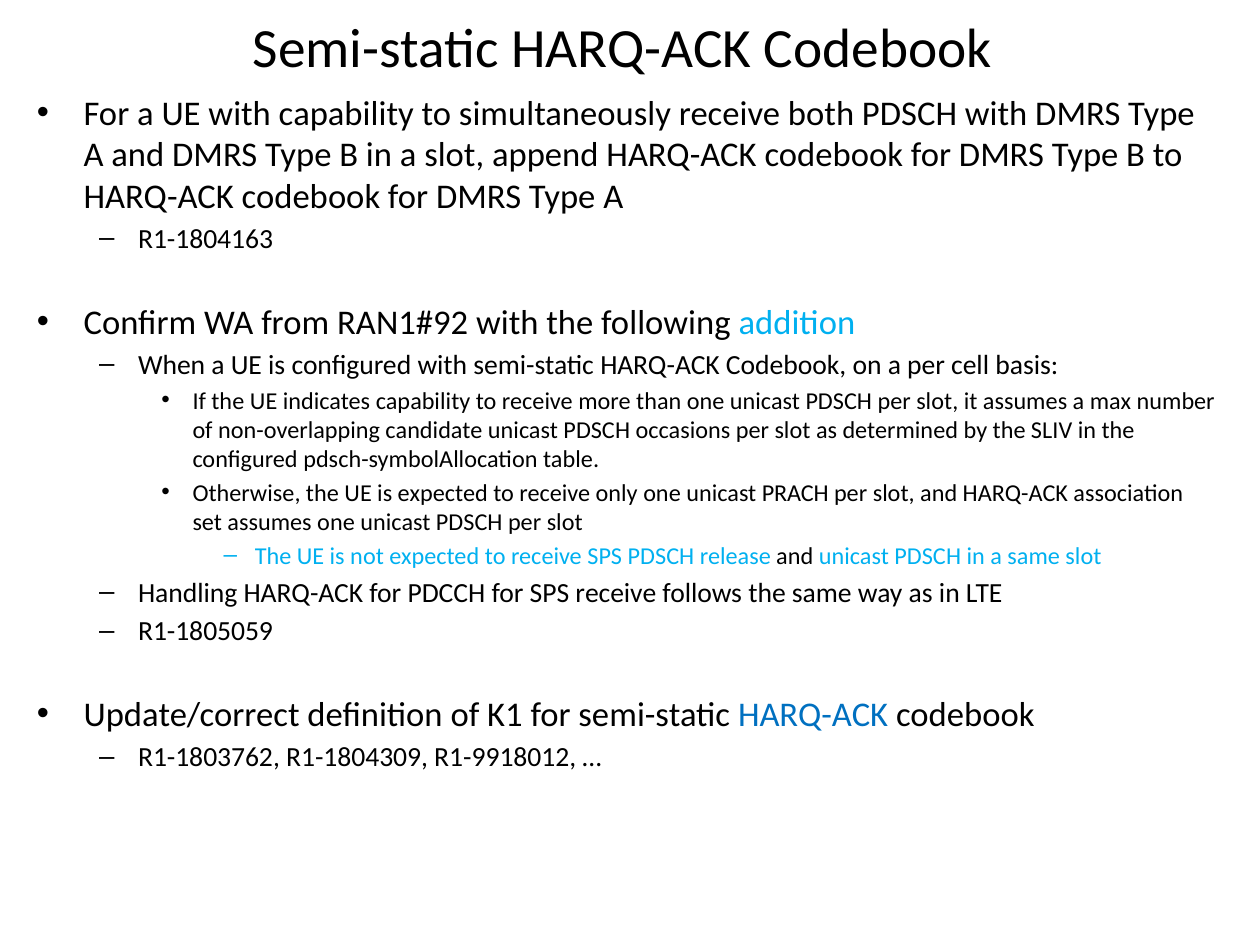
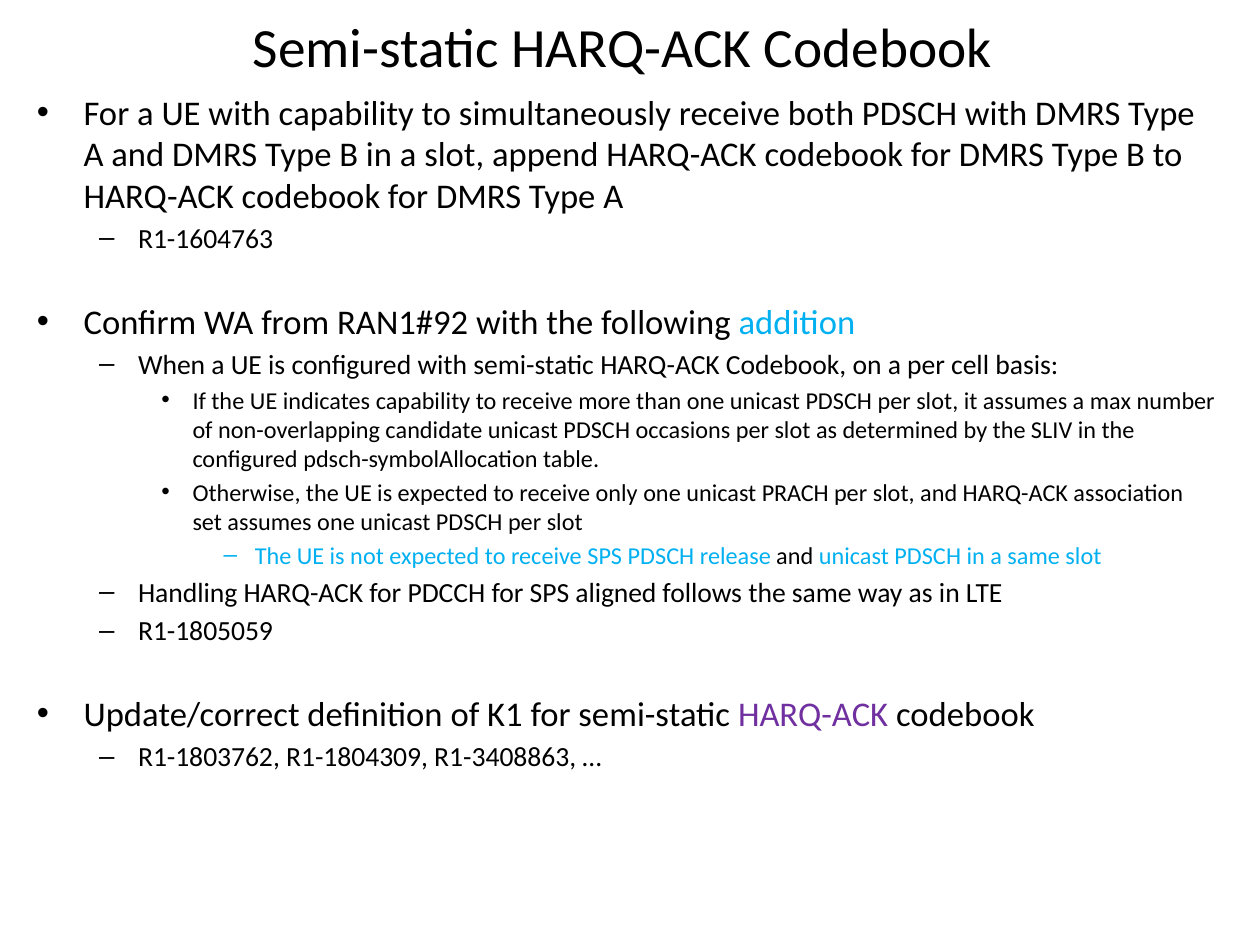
R1-1804163: R1-1804163 -> R1-1604763
SPS receive: receive -> aligned
HARQ-ACK at (813, 715) colour: blue -> purple
R1-9918012: R1-9918012 -> R1-3408863
